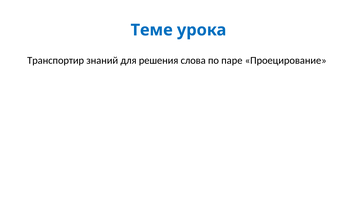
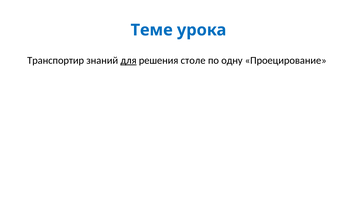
для underline: none -> present
слова: слова -> столе
паре: паре -> одну
